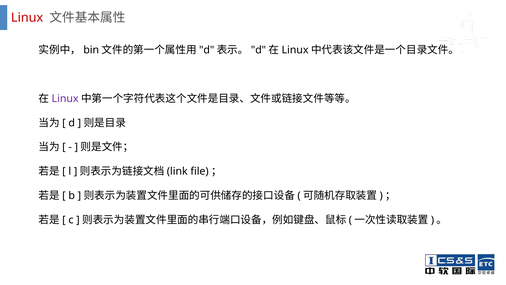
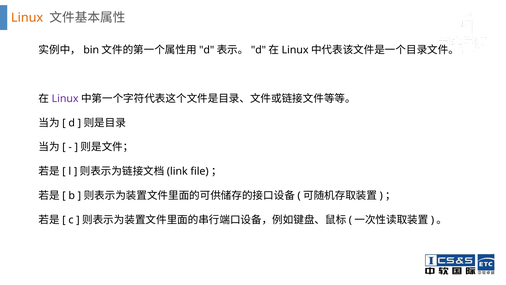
Linux at (27, 18) colour: red -> orange
